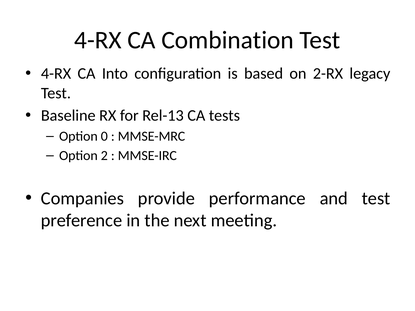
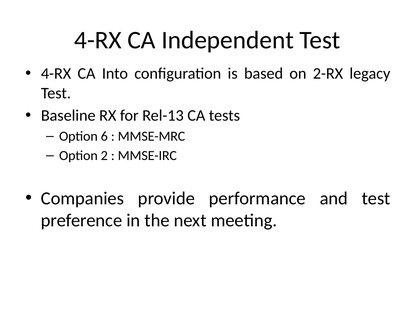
Combination: Combination -> Independent
0: 0 -> 6
